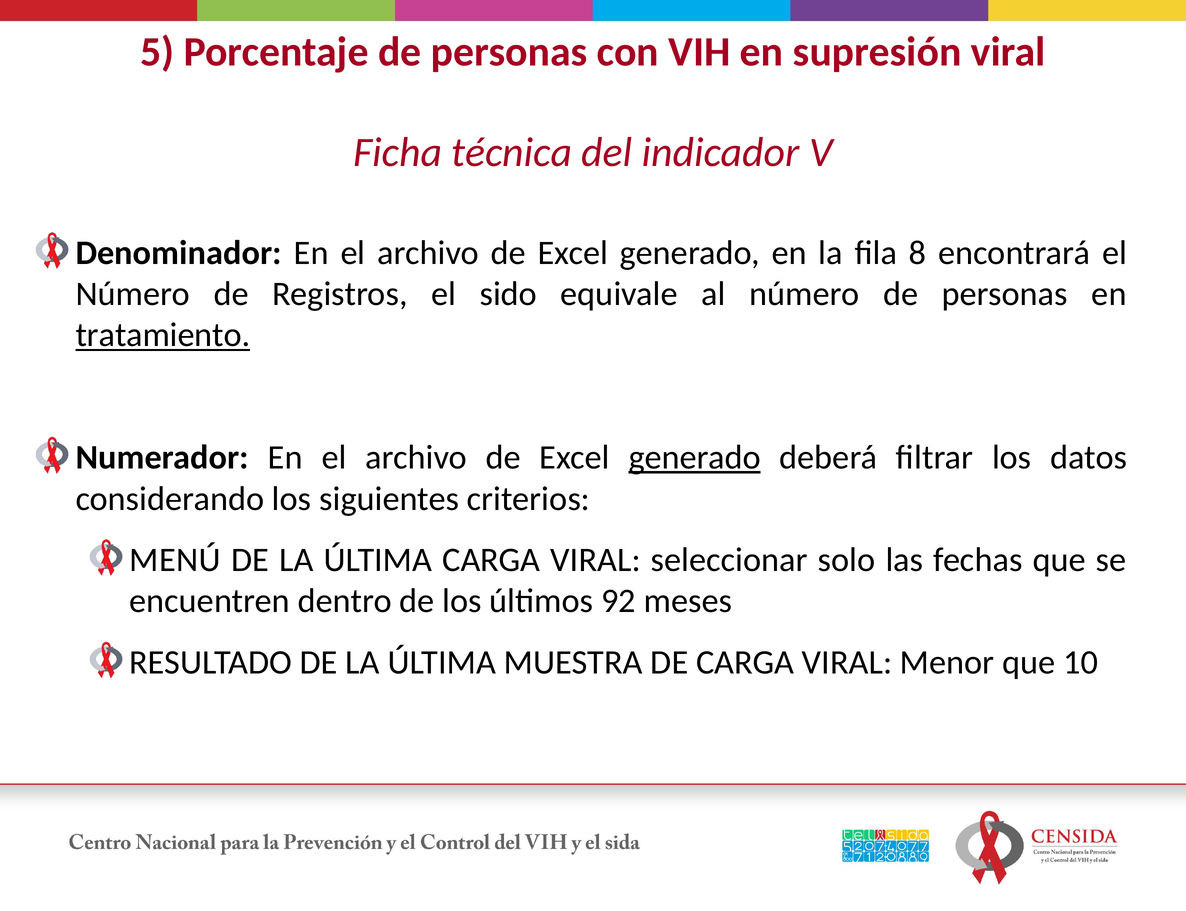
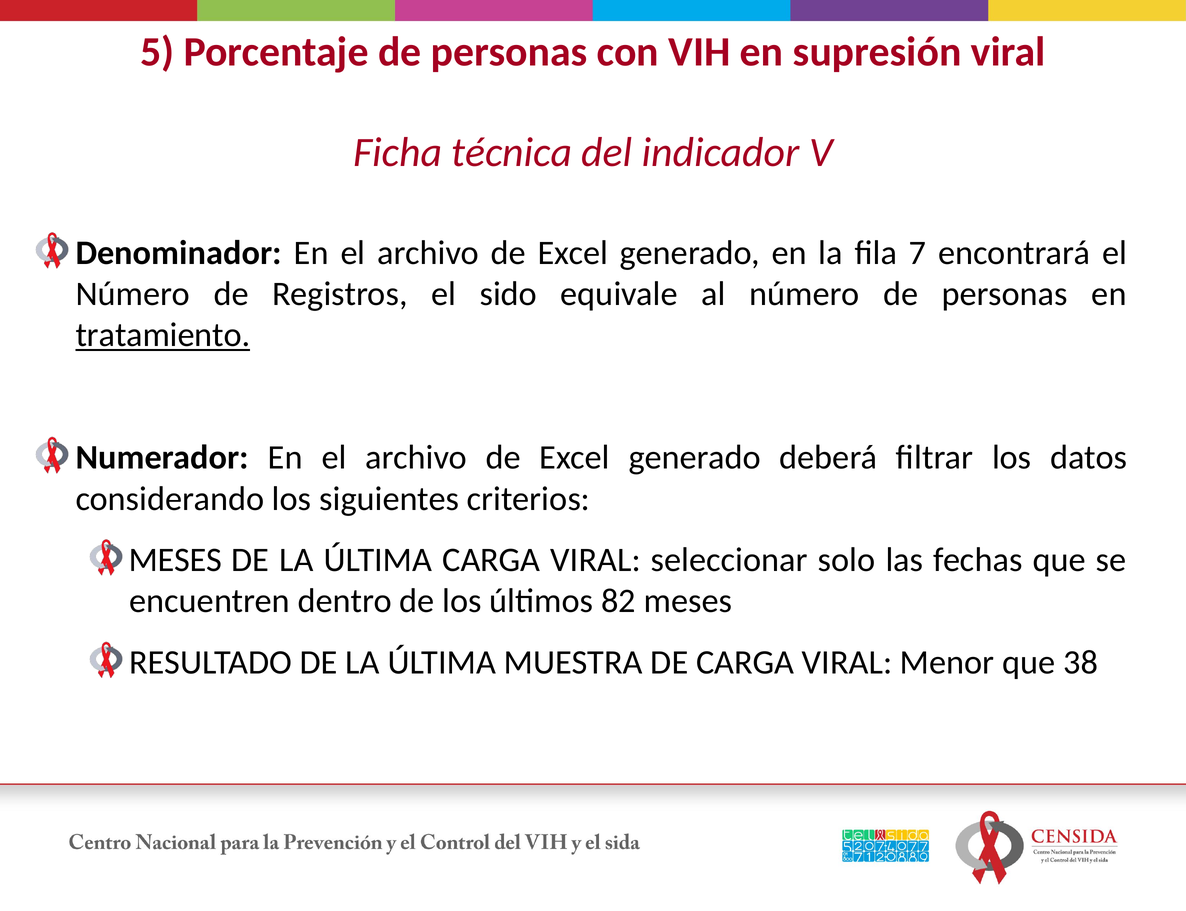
8: 8 -> 7
generado at (695, 457) underline: present -> none
MENÚ at (175, 560): MENÚ -> MESES
92: 92 -> 82
10: 10 -> 38
